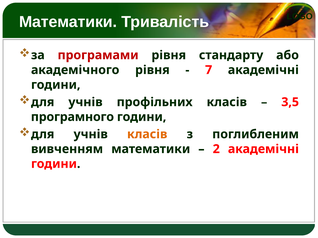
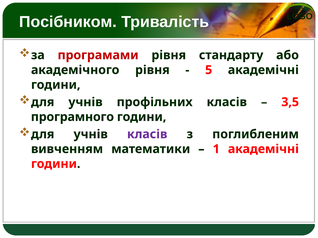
Математики at (68, 22): Математики -> Посібником
7: 7 -> 5
класів at (147, 134) colour: orange -> purple
2: 2 -> 1
